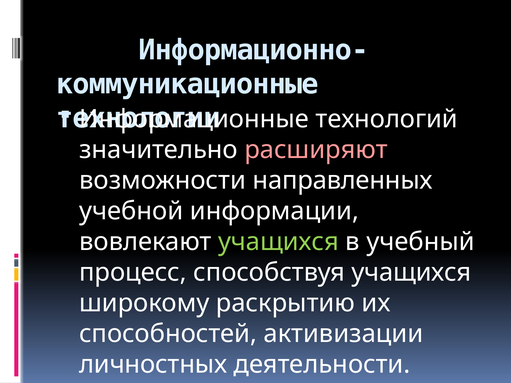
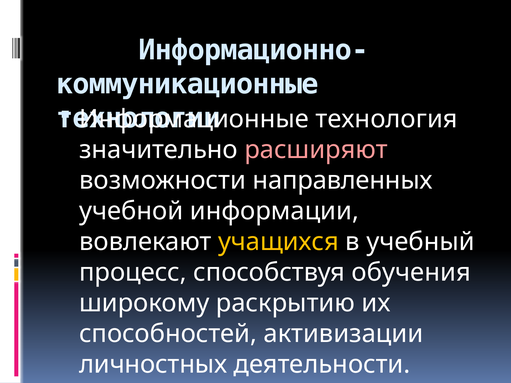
технологий: технологий -> технология
учащихся at (278, 242) colour: light green -> yellow
способствуя учащихся: учащихся -> обучения
